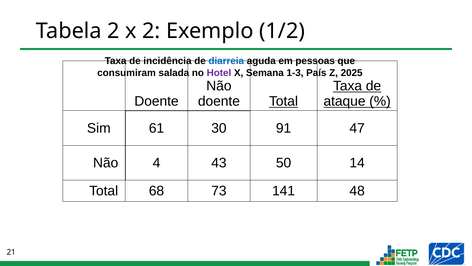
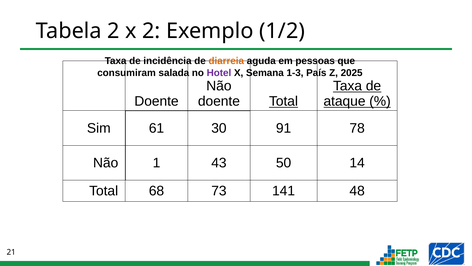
diarreia colour: blue -> orange
47: 47 -> 78
4: 4 -> 1
